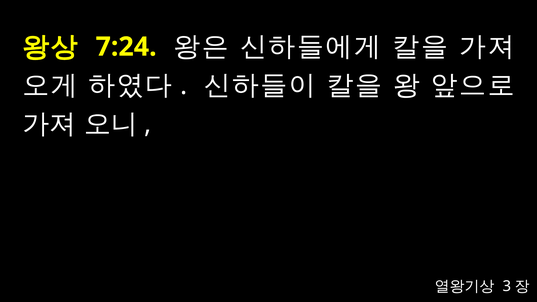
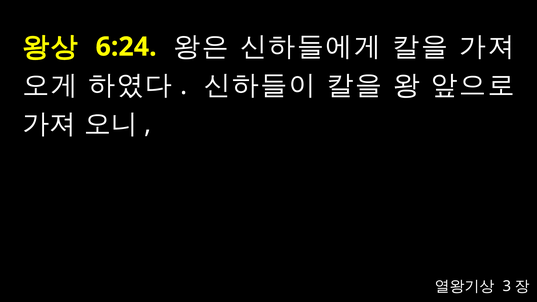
7:24: 7:24 -> 6:24
